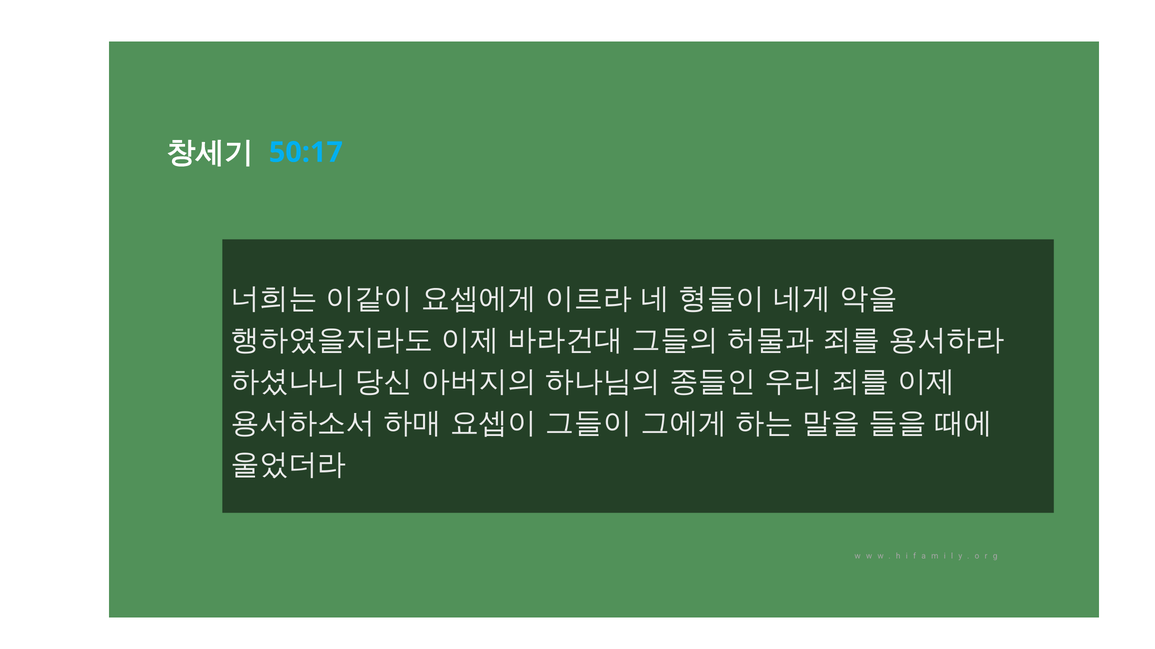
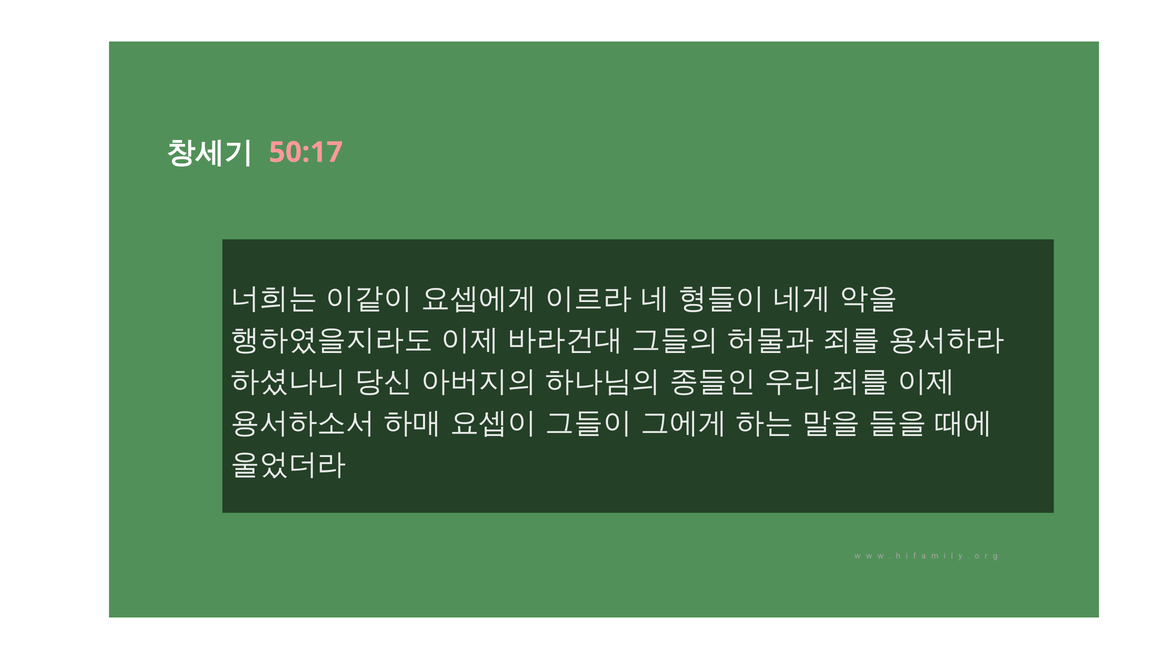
50:17 colour: light blue -> pink
